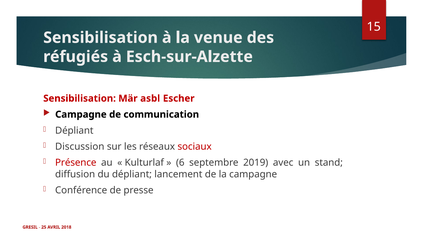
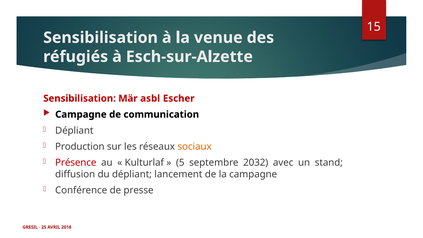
Discussion: Discussion -> Production
sociaux colour: red -> orange
6: 6 -> 5
2019: 2019 -> 2032
